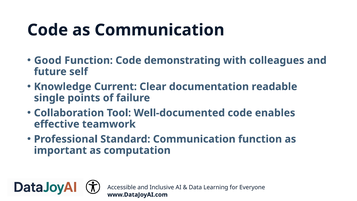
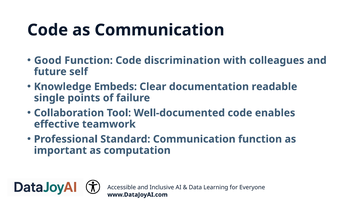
demonstrating: demonstrating -> discrimination
Current: Current -> Embeds
